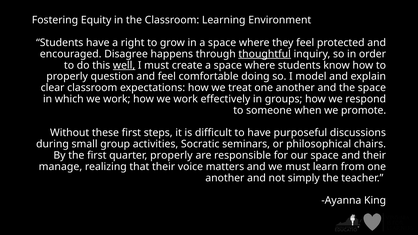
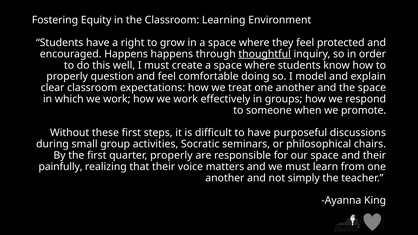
encouraged Disagree: Disagree -> Happens
well underline: present -> none
manage: manage -> painfully
